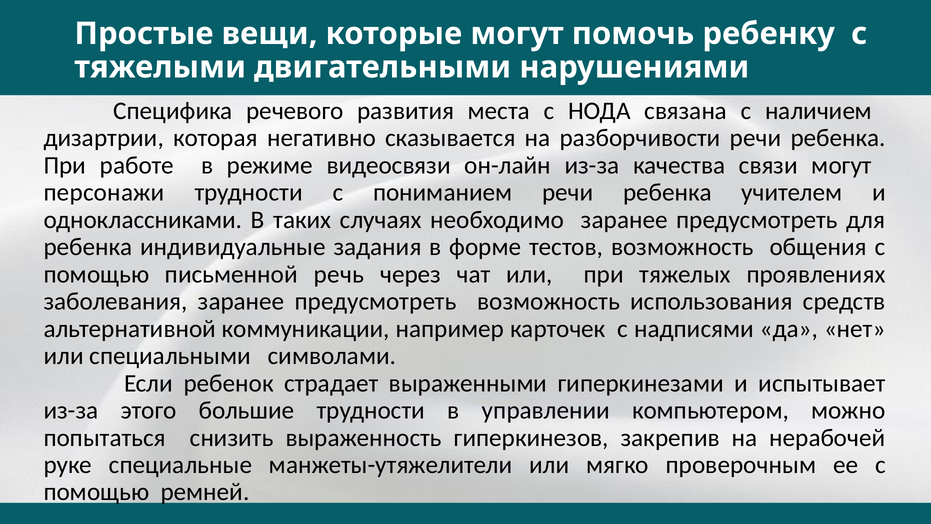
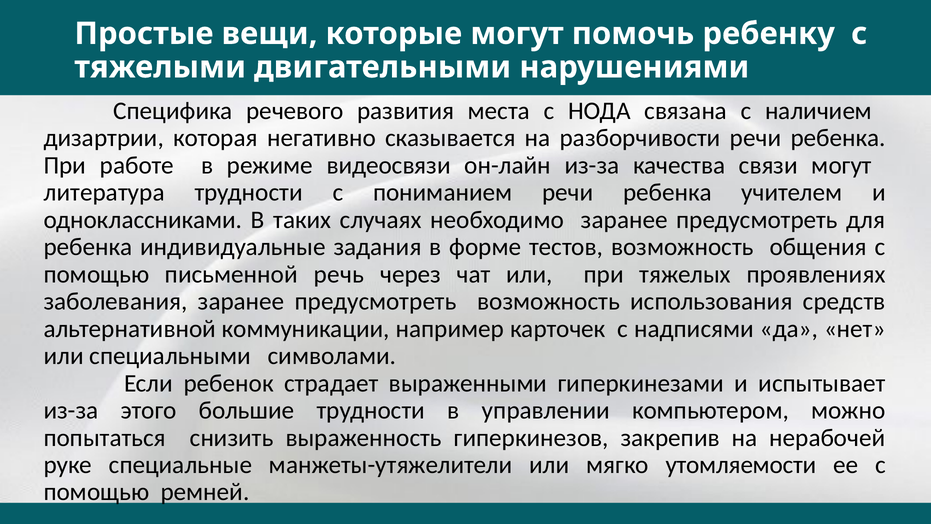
персонажи: персонажи -> литература
проверочным: проверочным -> утомляемости
